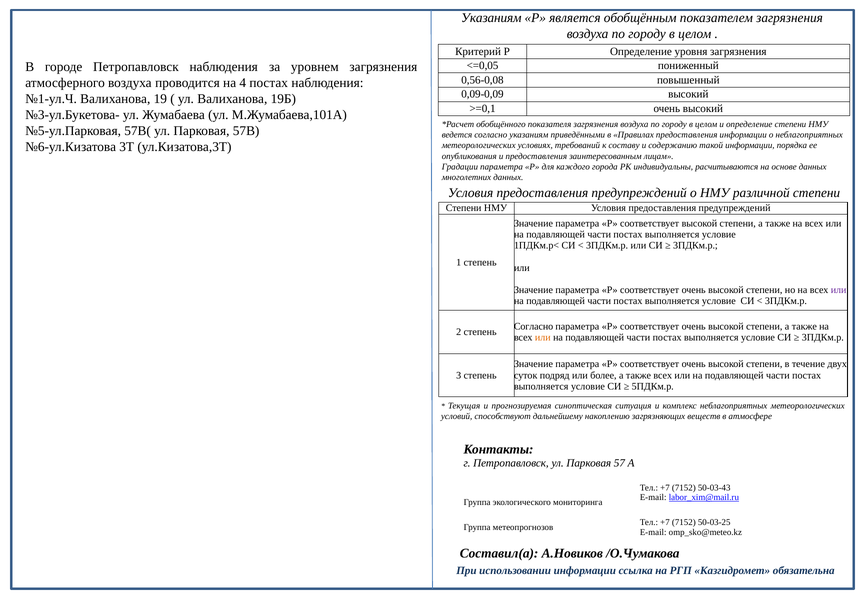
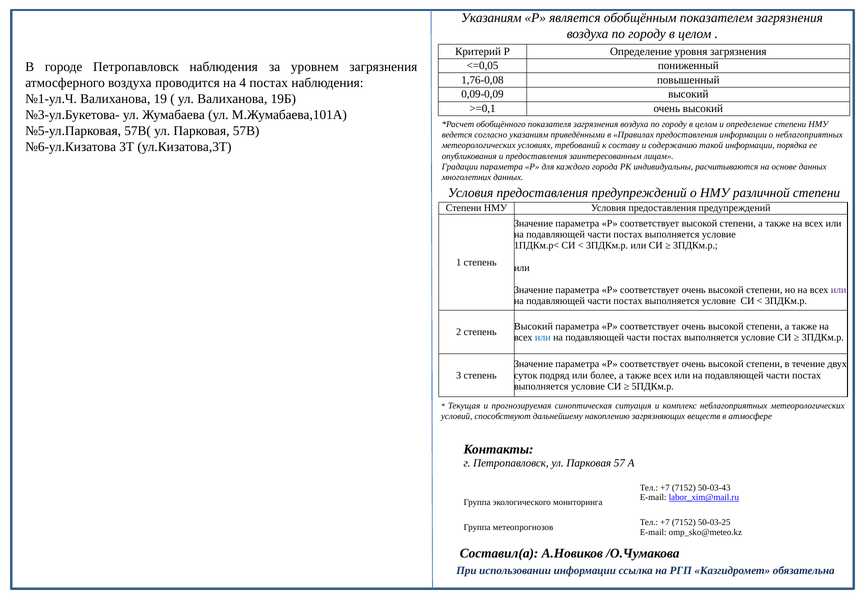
0,56-0,08: 0,56-0,08 -> 1,76-0,08
Согласно at (534, 326): Согласно -> Высокий
или at (543, 337) colour: orange -> blue
